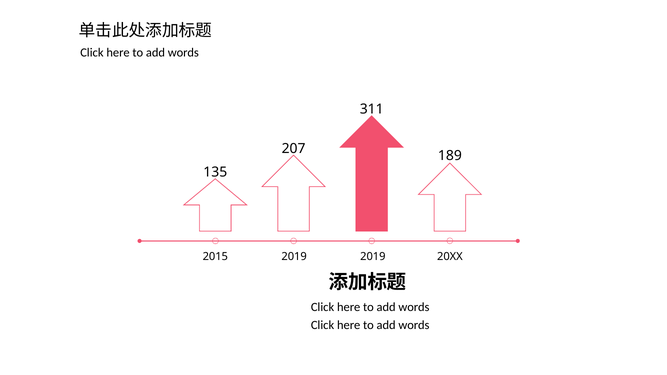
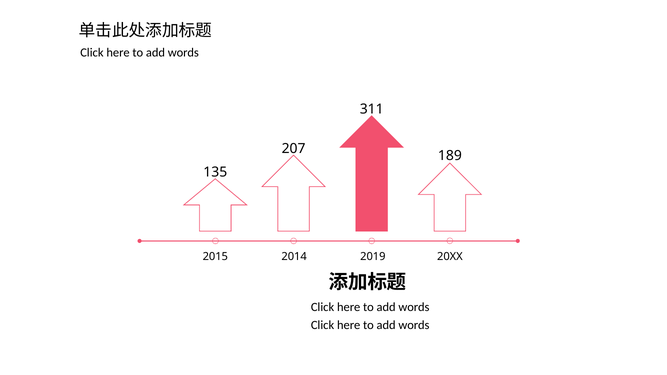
2015 2019: 2019 -> 2014
